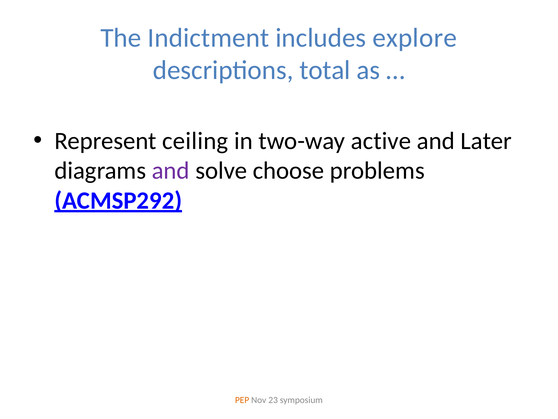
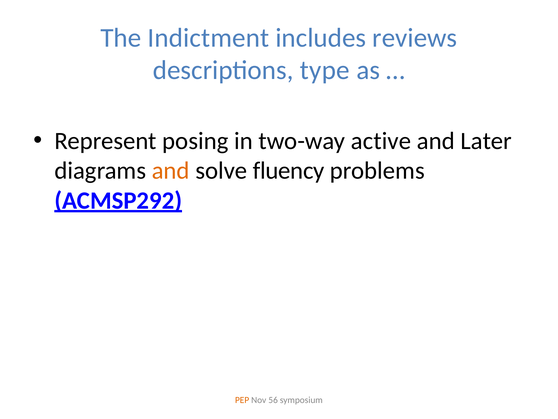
explore: explore -> reviews
total: total -> type
ceiling: ceiling -> posing
and at (171, 171) colour: purple -> orange
choose: choose -> fluency
23: 23 -> 56
